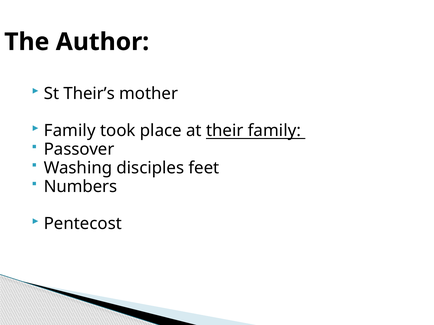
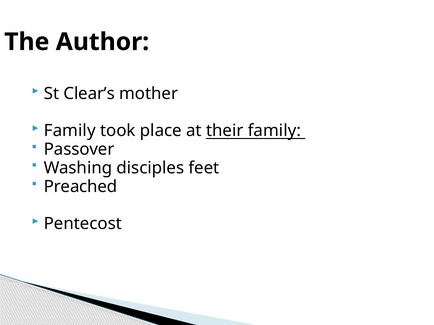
Their’s: Their’s -> Clear’s
Numbers: Numbers -> Preached
